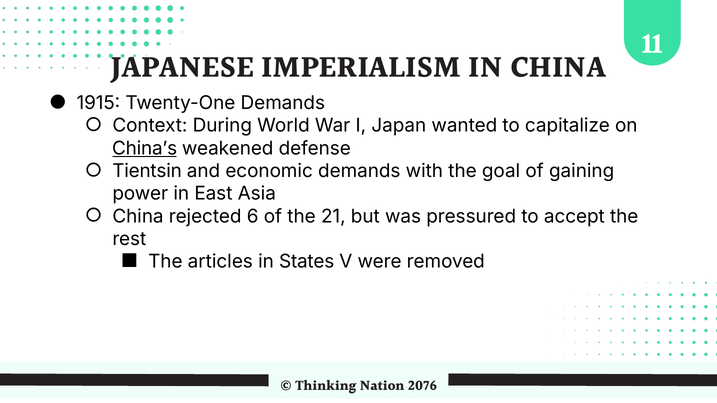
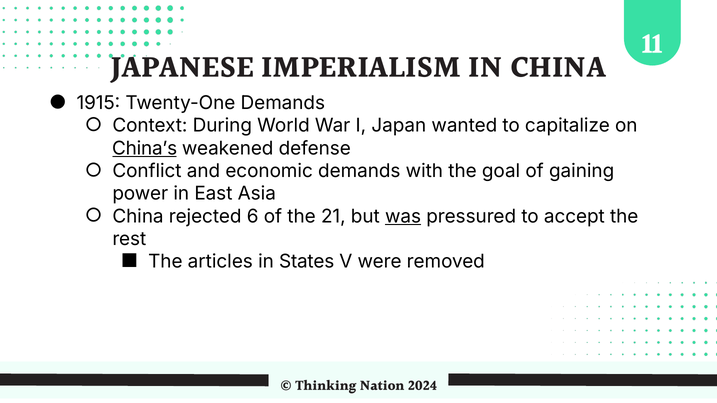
Tientsin: Tientsin -> Conflict
was underline: none -> present
2076: 2076 -> 2024
